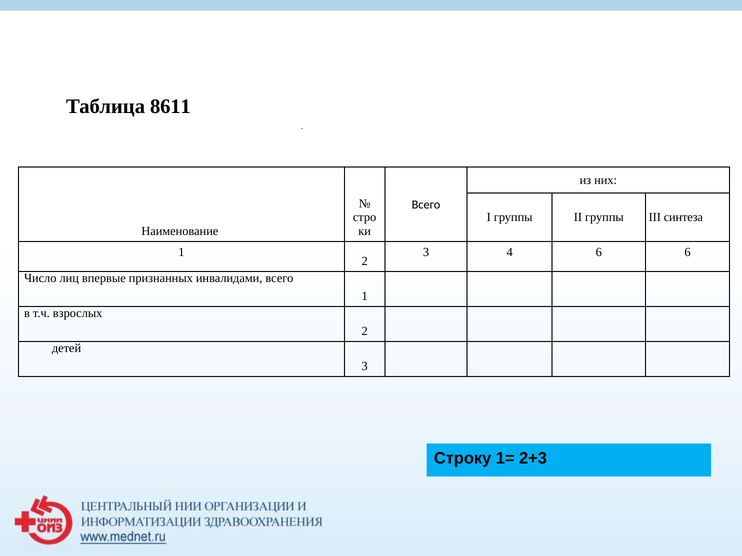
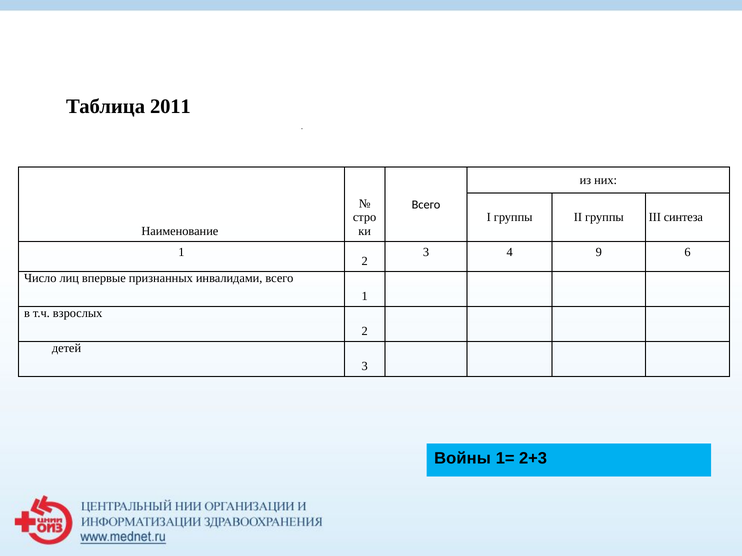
8611: 8611 -> 2011
4 6: 6 -> 9
Строку: Строку -> Войны
